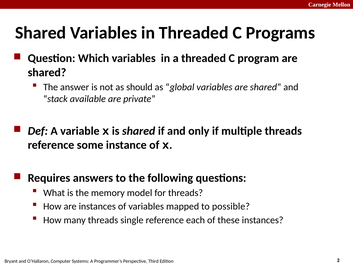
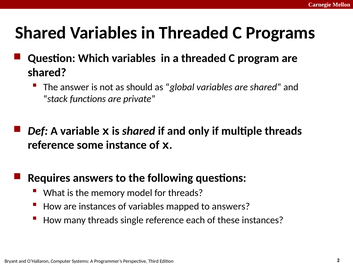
available: available -> functions
to possible: possible -> answers
